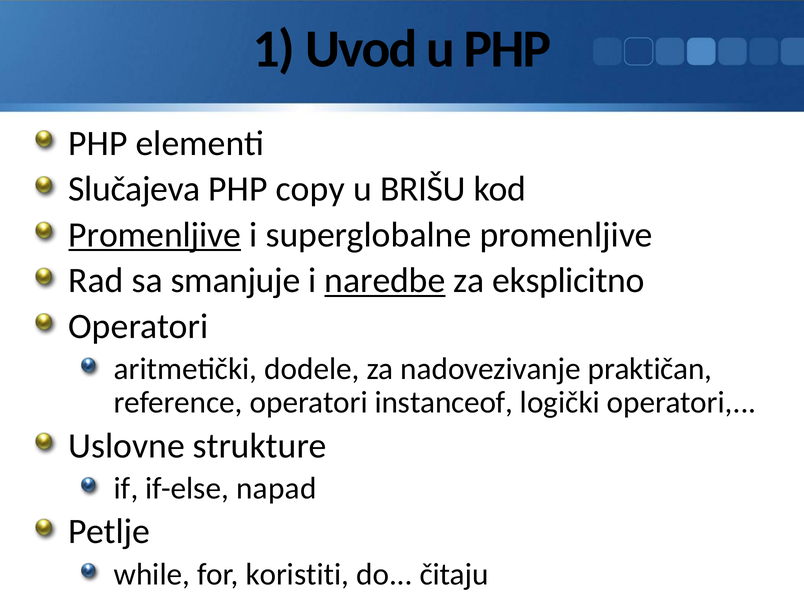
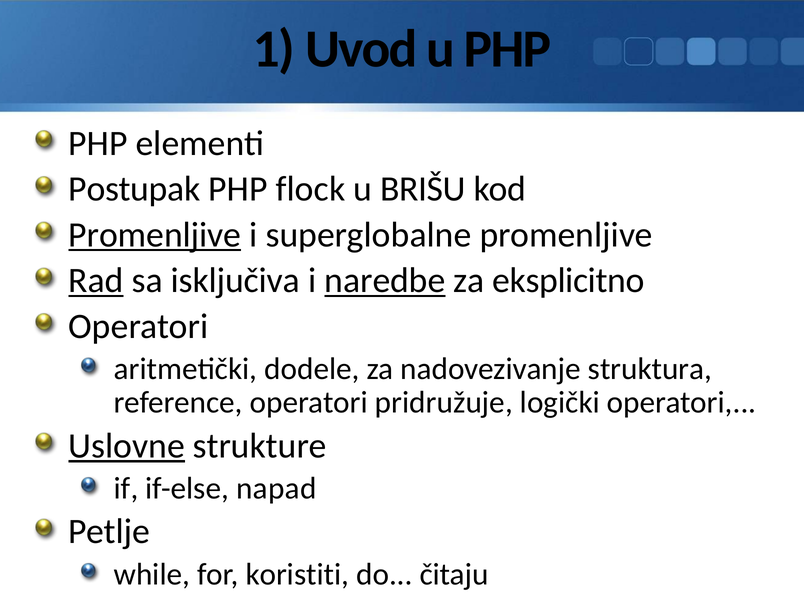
Slučajeva: Slučajeva -> Postupak
copy: copy -> flock
Rad underline: none -> present
smanjuje: smanjuje -> isključiva
praktičan: praktičan -> struktura
instanceof: instanceof -> pridružuje
Uslovne underline: none -> present
